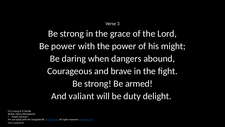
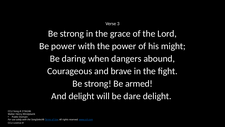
And valiant: valiant -> delight
duty: duty -> dare
